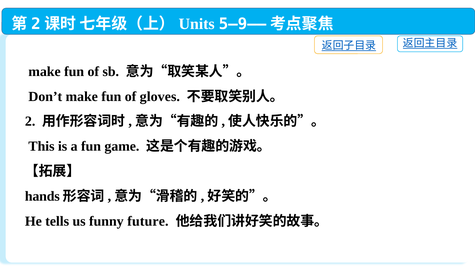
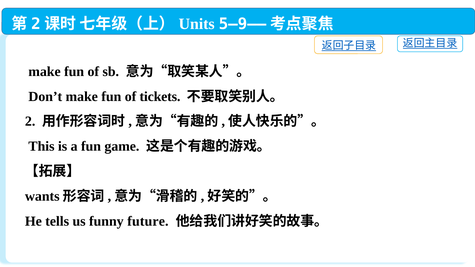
gloves: gloves -> tickets
hands: hands -> wants
